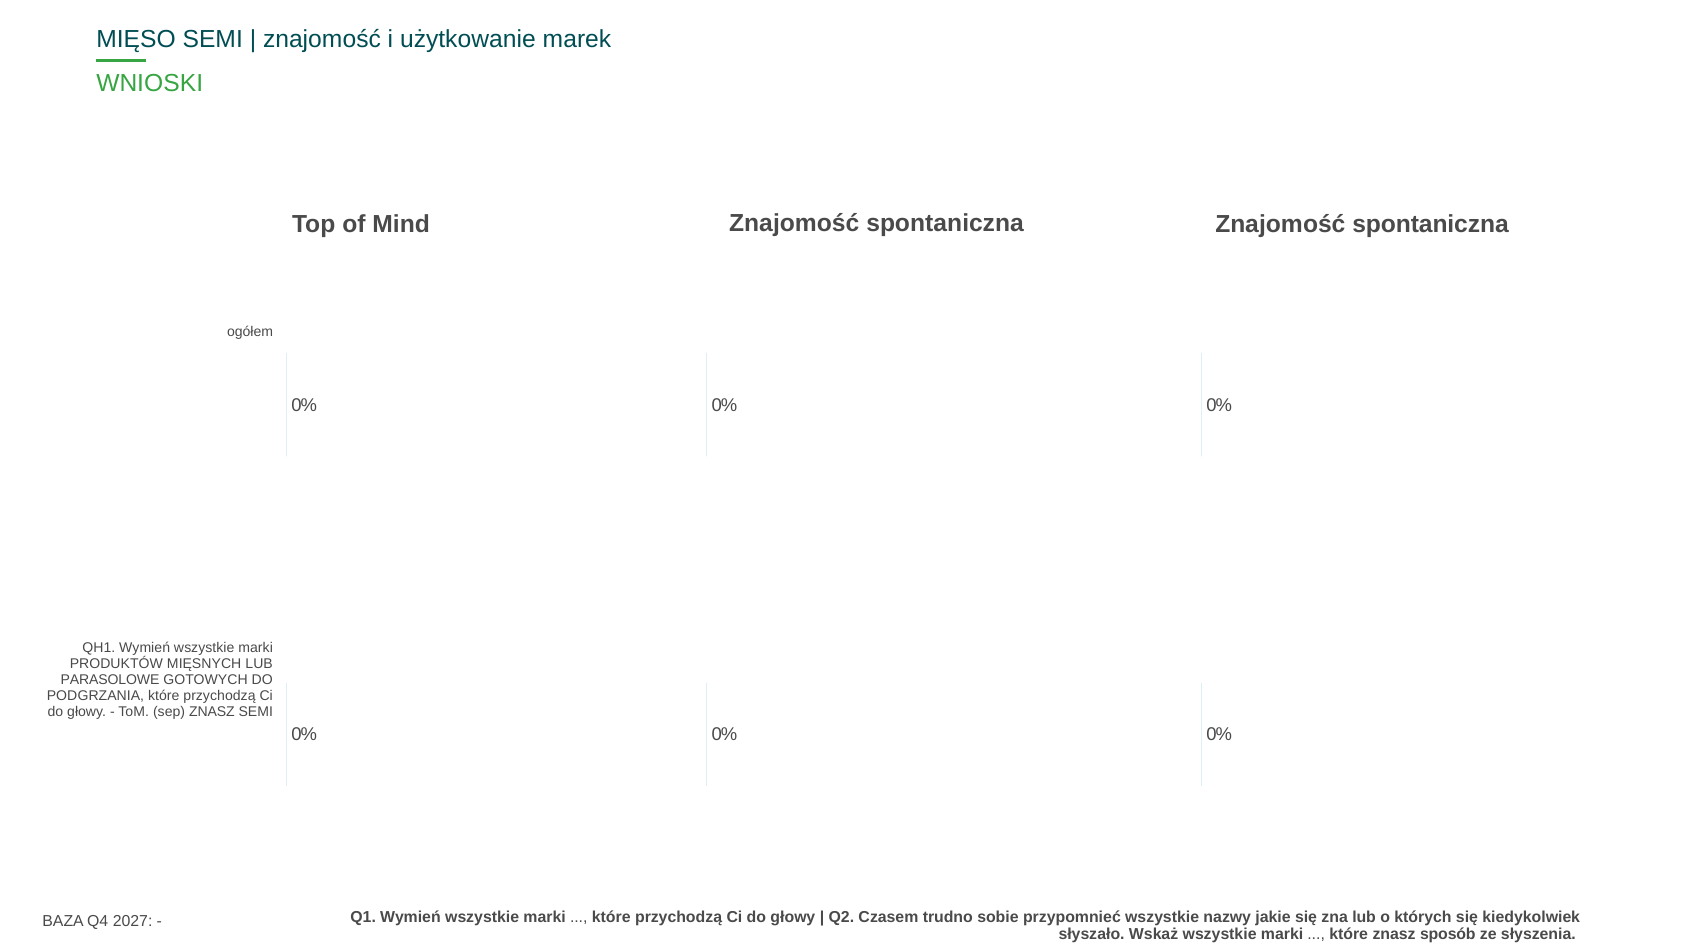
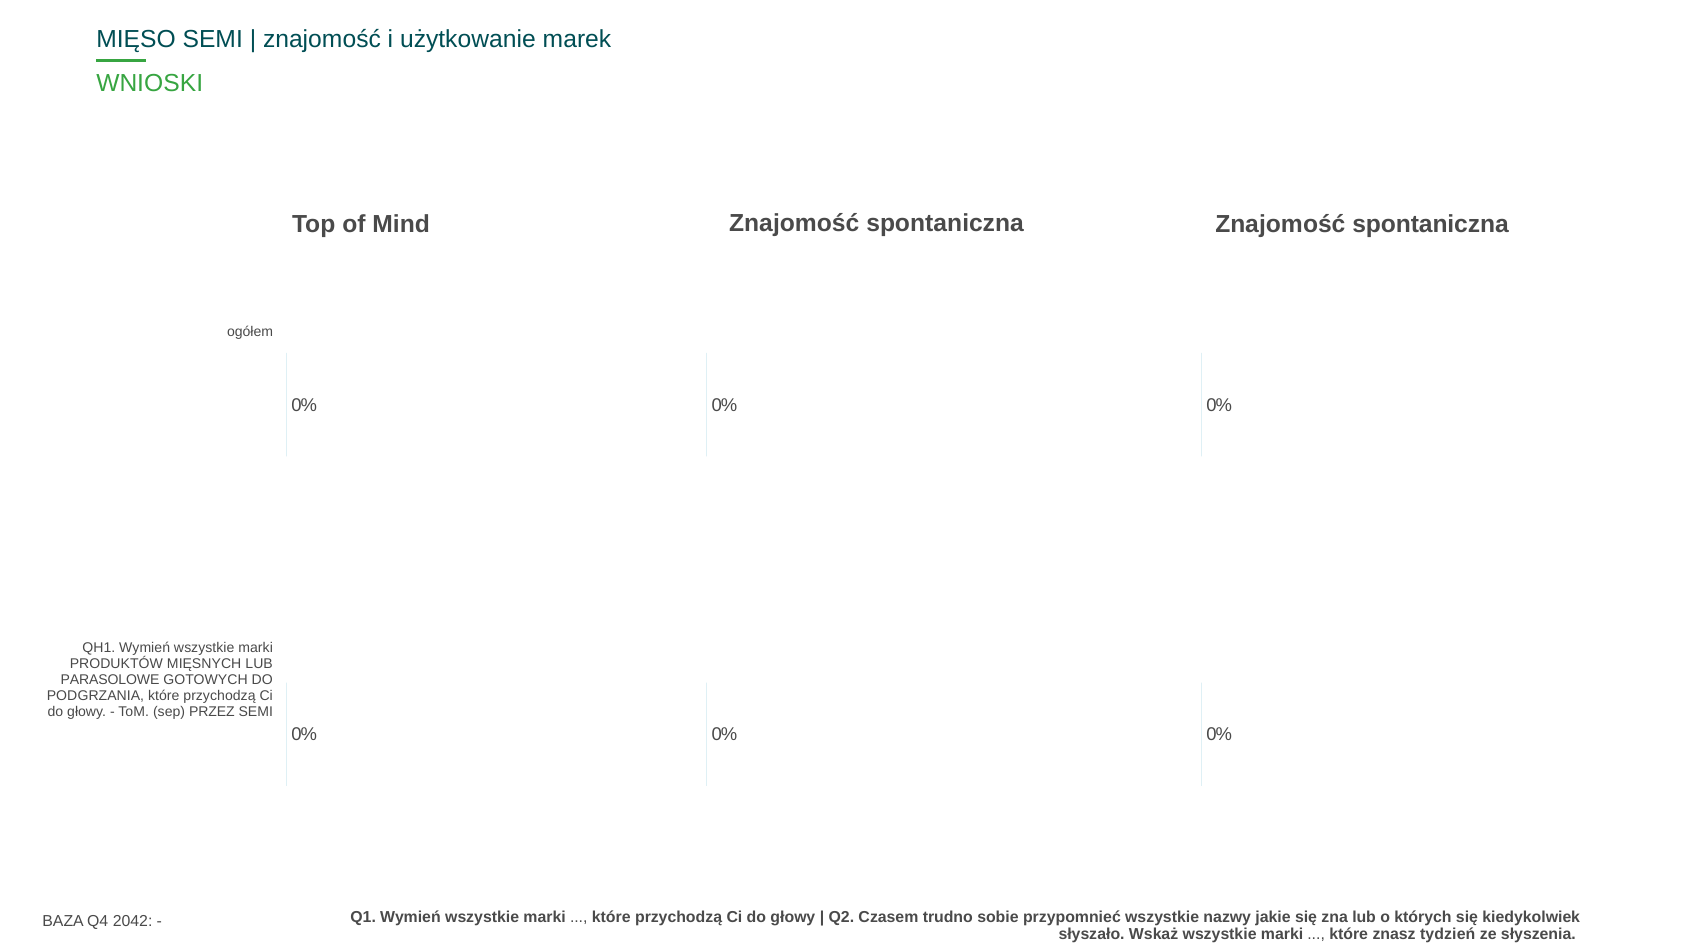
sep ZNASZ: ZNASZ -> PRZEZ
2027: 2027 -> 2042
sposób: sposób -> tydzień
